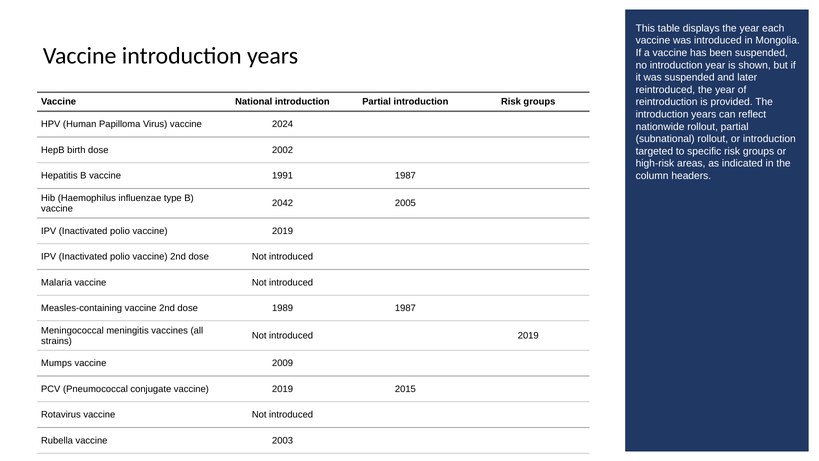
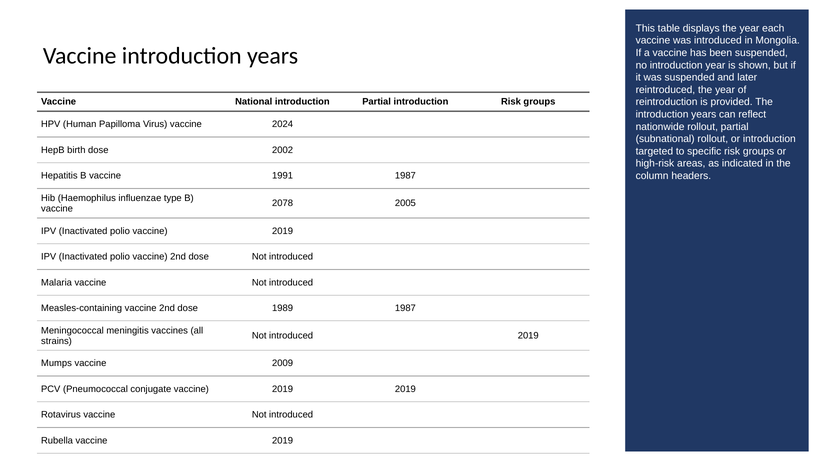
2042: 2042 -> 2078
2019 2015: 2015 -> 2019
Rubella vaccine 2003: 2003 -> 2019
